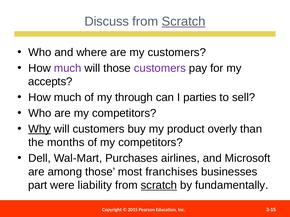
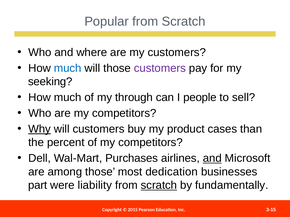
Discuss: Discuss -> Popular
Scratch at (184, 21) underline: present -> none
much at (68, 68) colour: purple -> blue
accepts: accepts -> seeking
parties: parties -> people
overly: overly -> cases
months: months -> percent
and at (212, 159) underline: none -> present
franchises: franchises -> dedication
